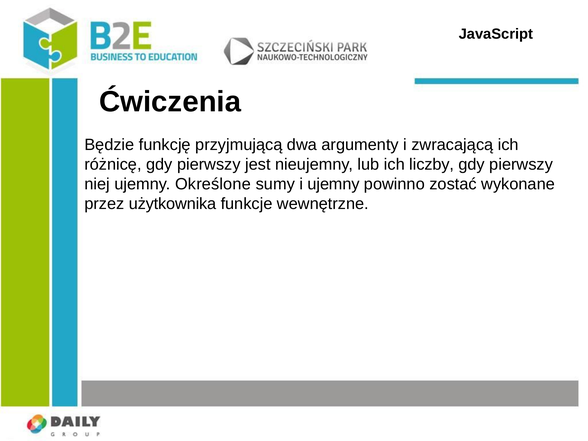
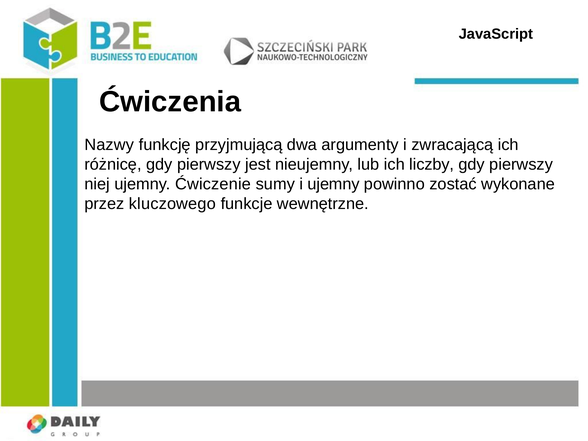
Będzie: Będzie -> Nazwy
Określone: Określone -> Ćwiczenie
użytkownika: użytkownika -> kluczowego
